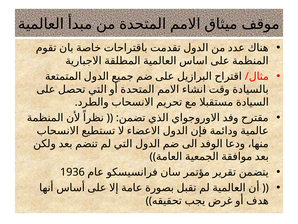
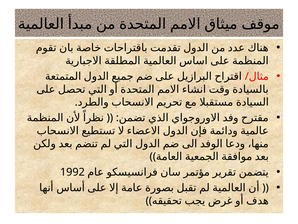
1936: 1936 -> 1992
